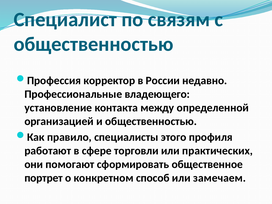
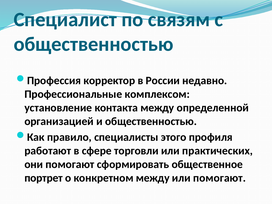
владеющего: владеющего -> комплексом
конкретном способ: способ -> между
или замечаем: замечаем -> помогают
